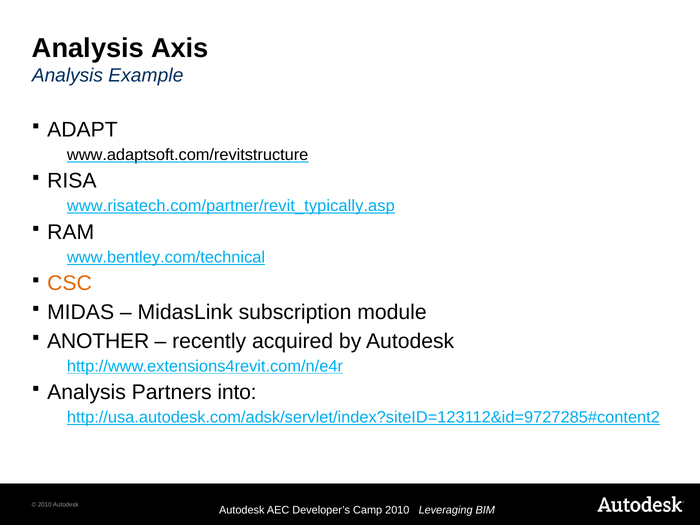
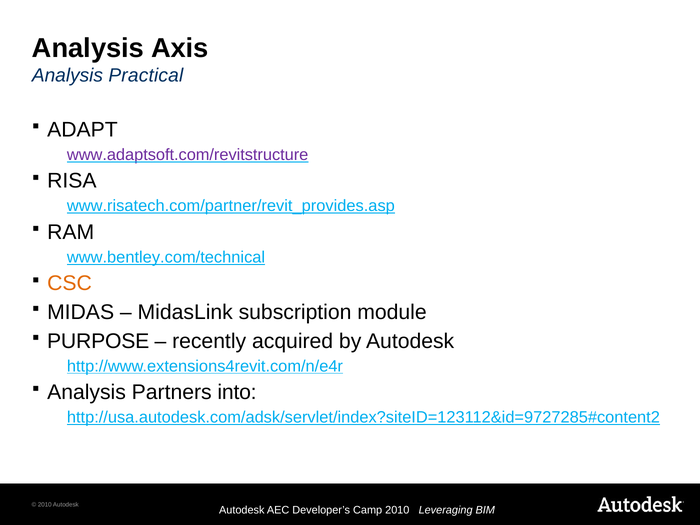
Example: Example -> Practical
www.adaptsoft.com/revitstructure colour: black -> purple
www.risatech.com/partner/revit_typically.asp: www.risatech.com/partner/revit_typically.asp -> www.risatech.com/partner/revit_provides.asp
ANOTHER: ANOTHER -> PURPOSE
